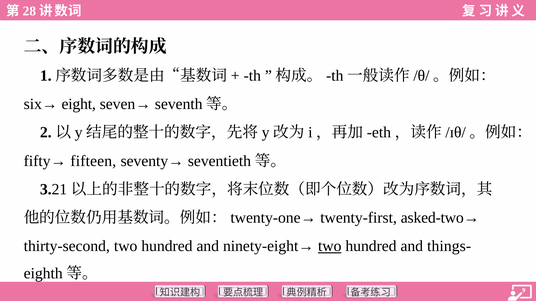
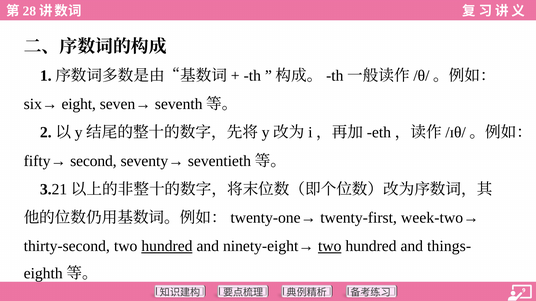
fifteen: fifteen -> second
asked-two→: asked-two→ -> week-two→
hundred at (167, 247) underline: none -> present
